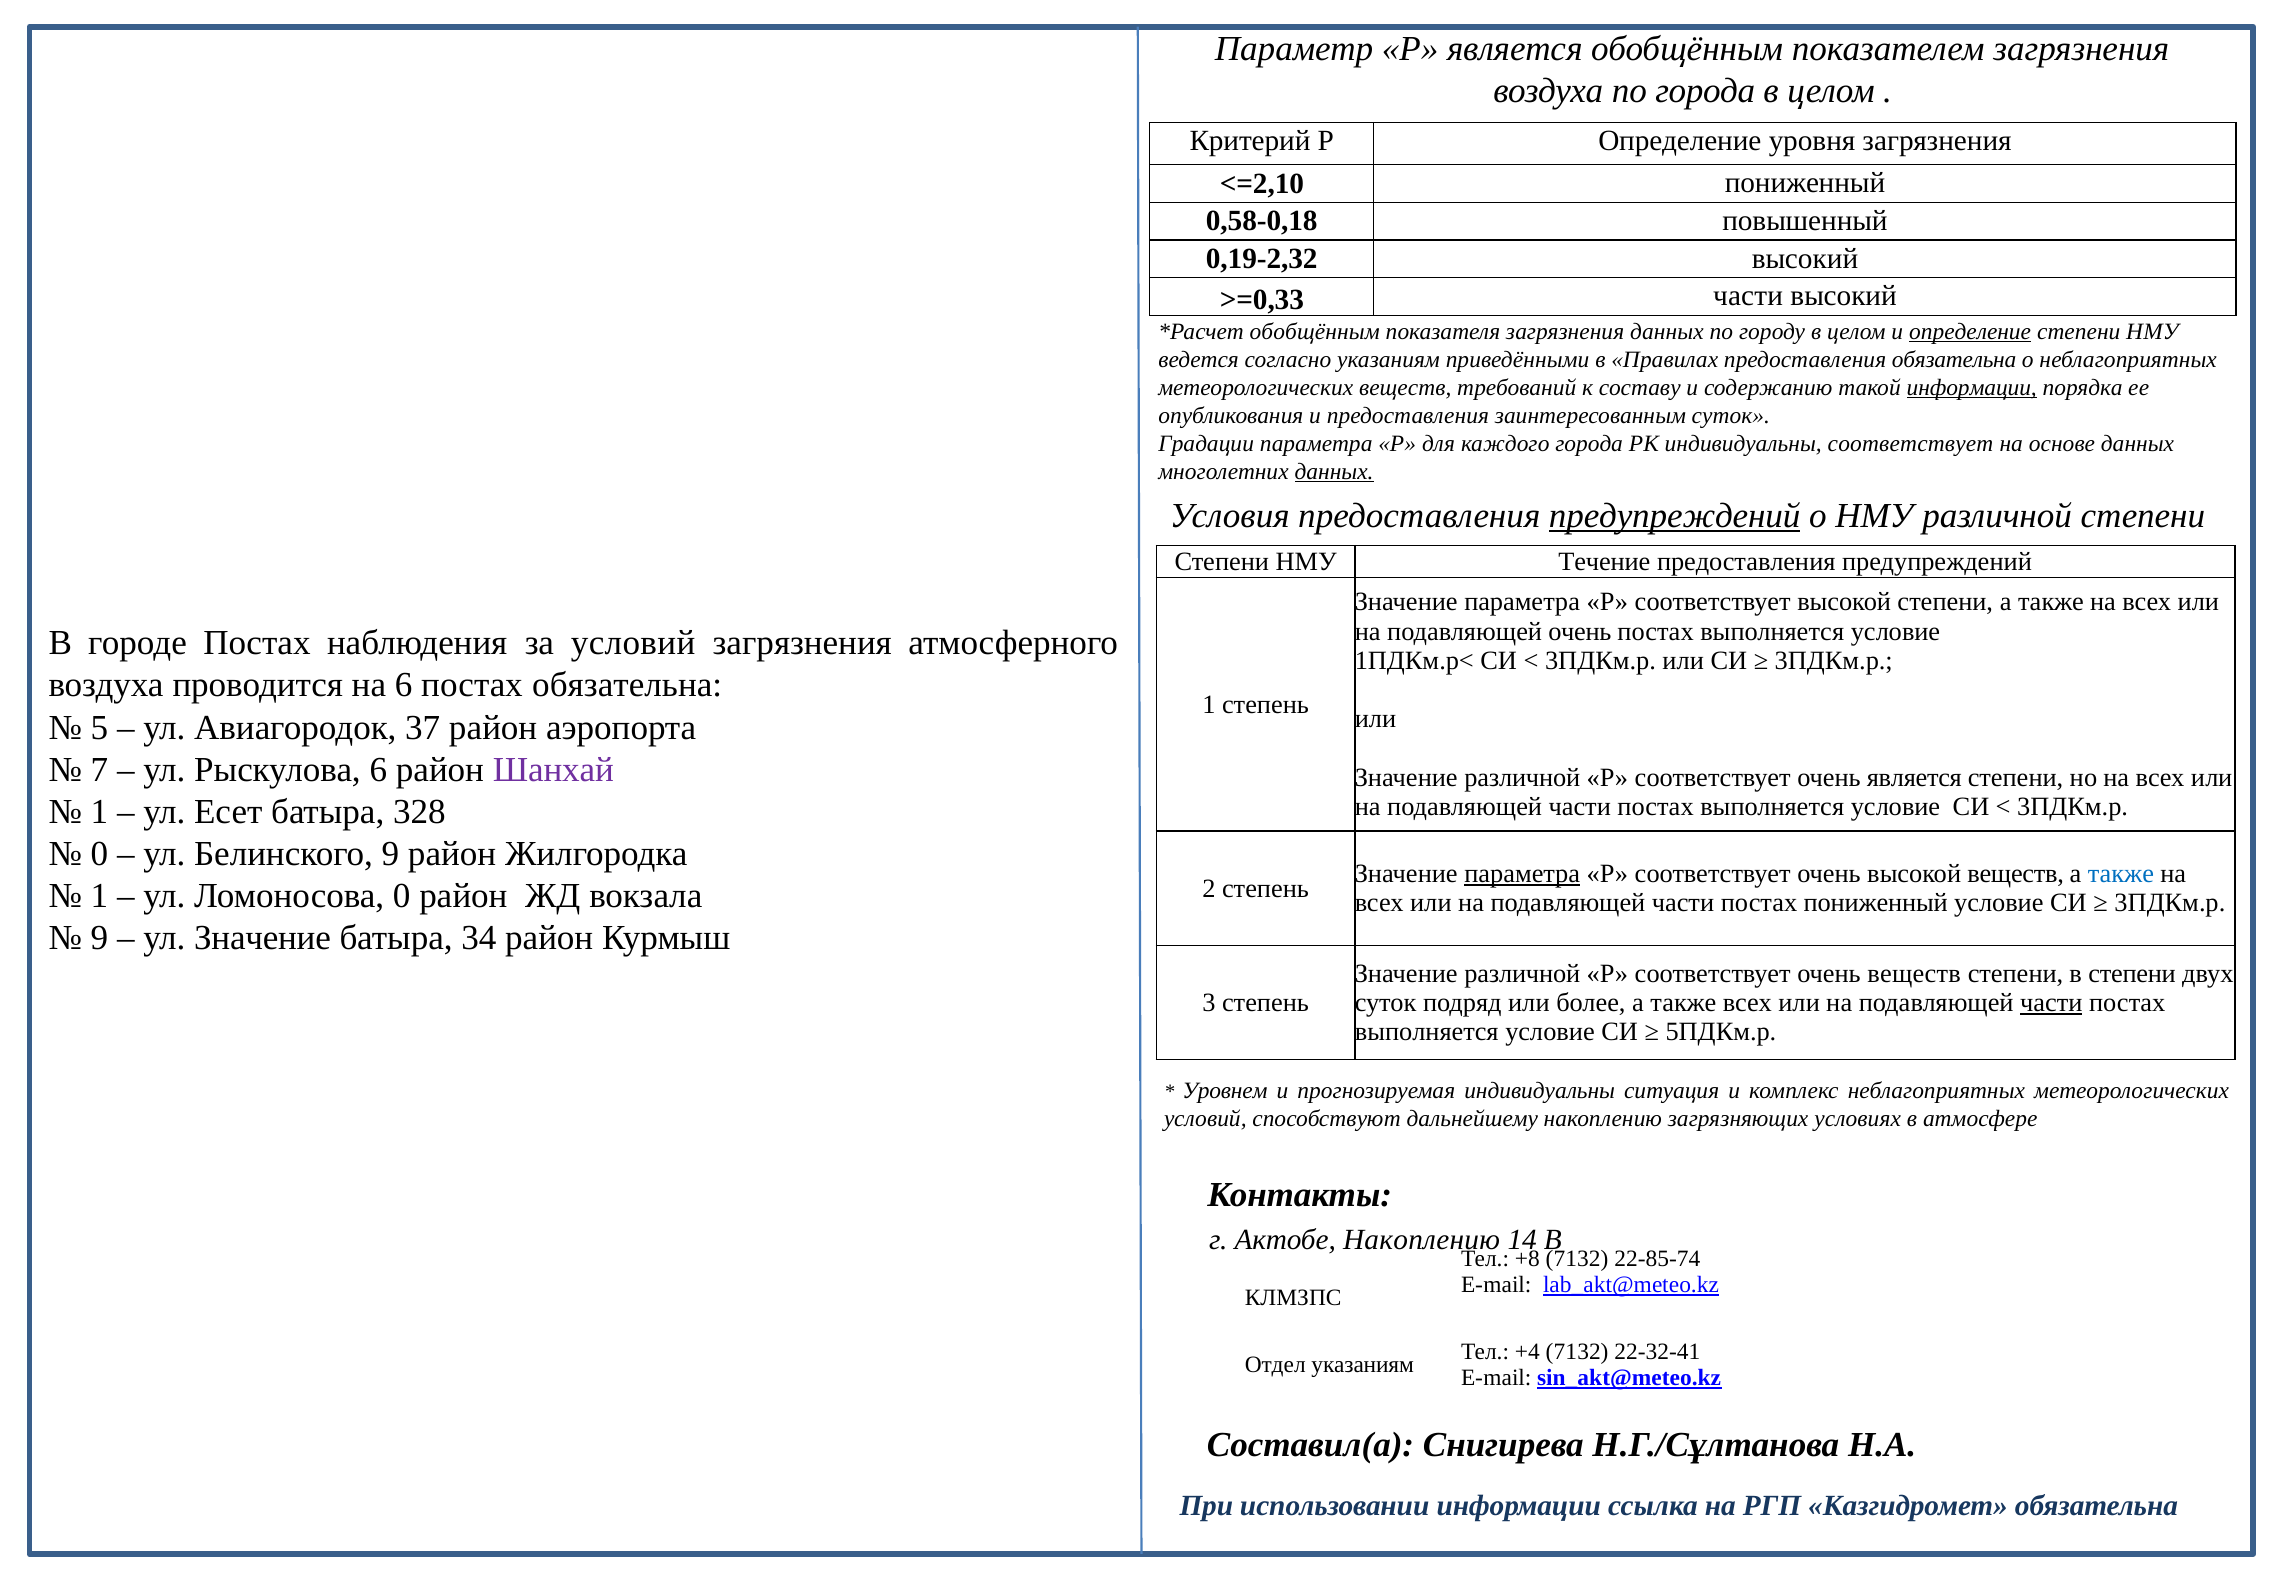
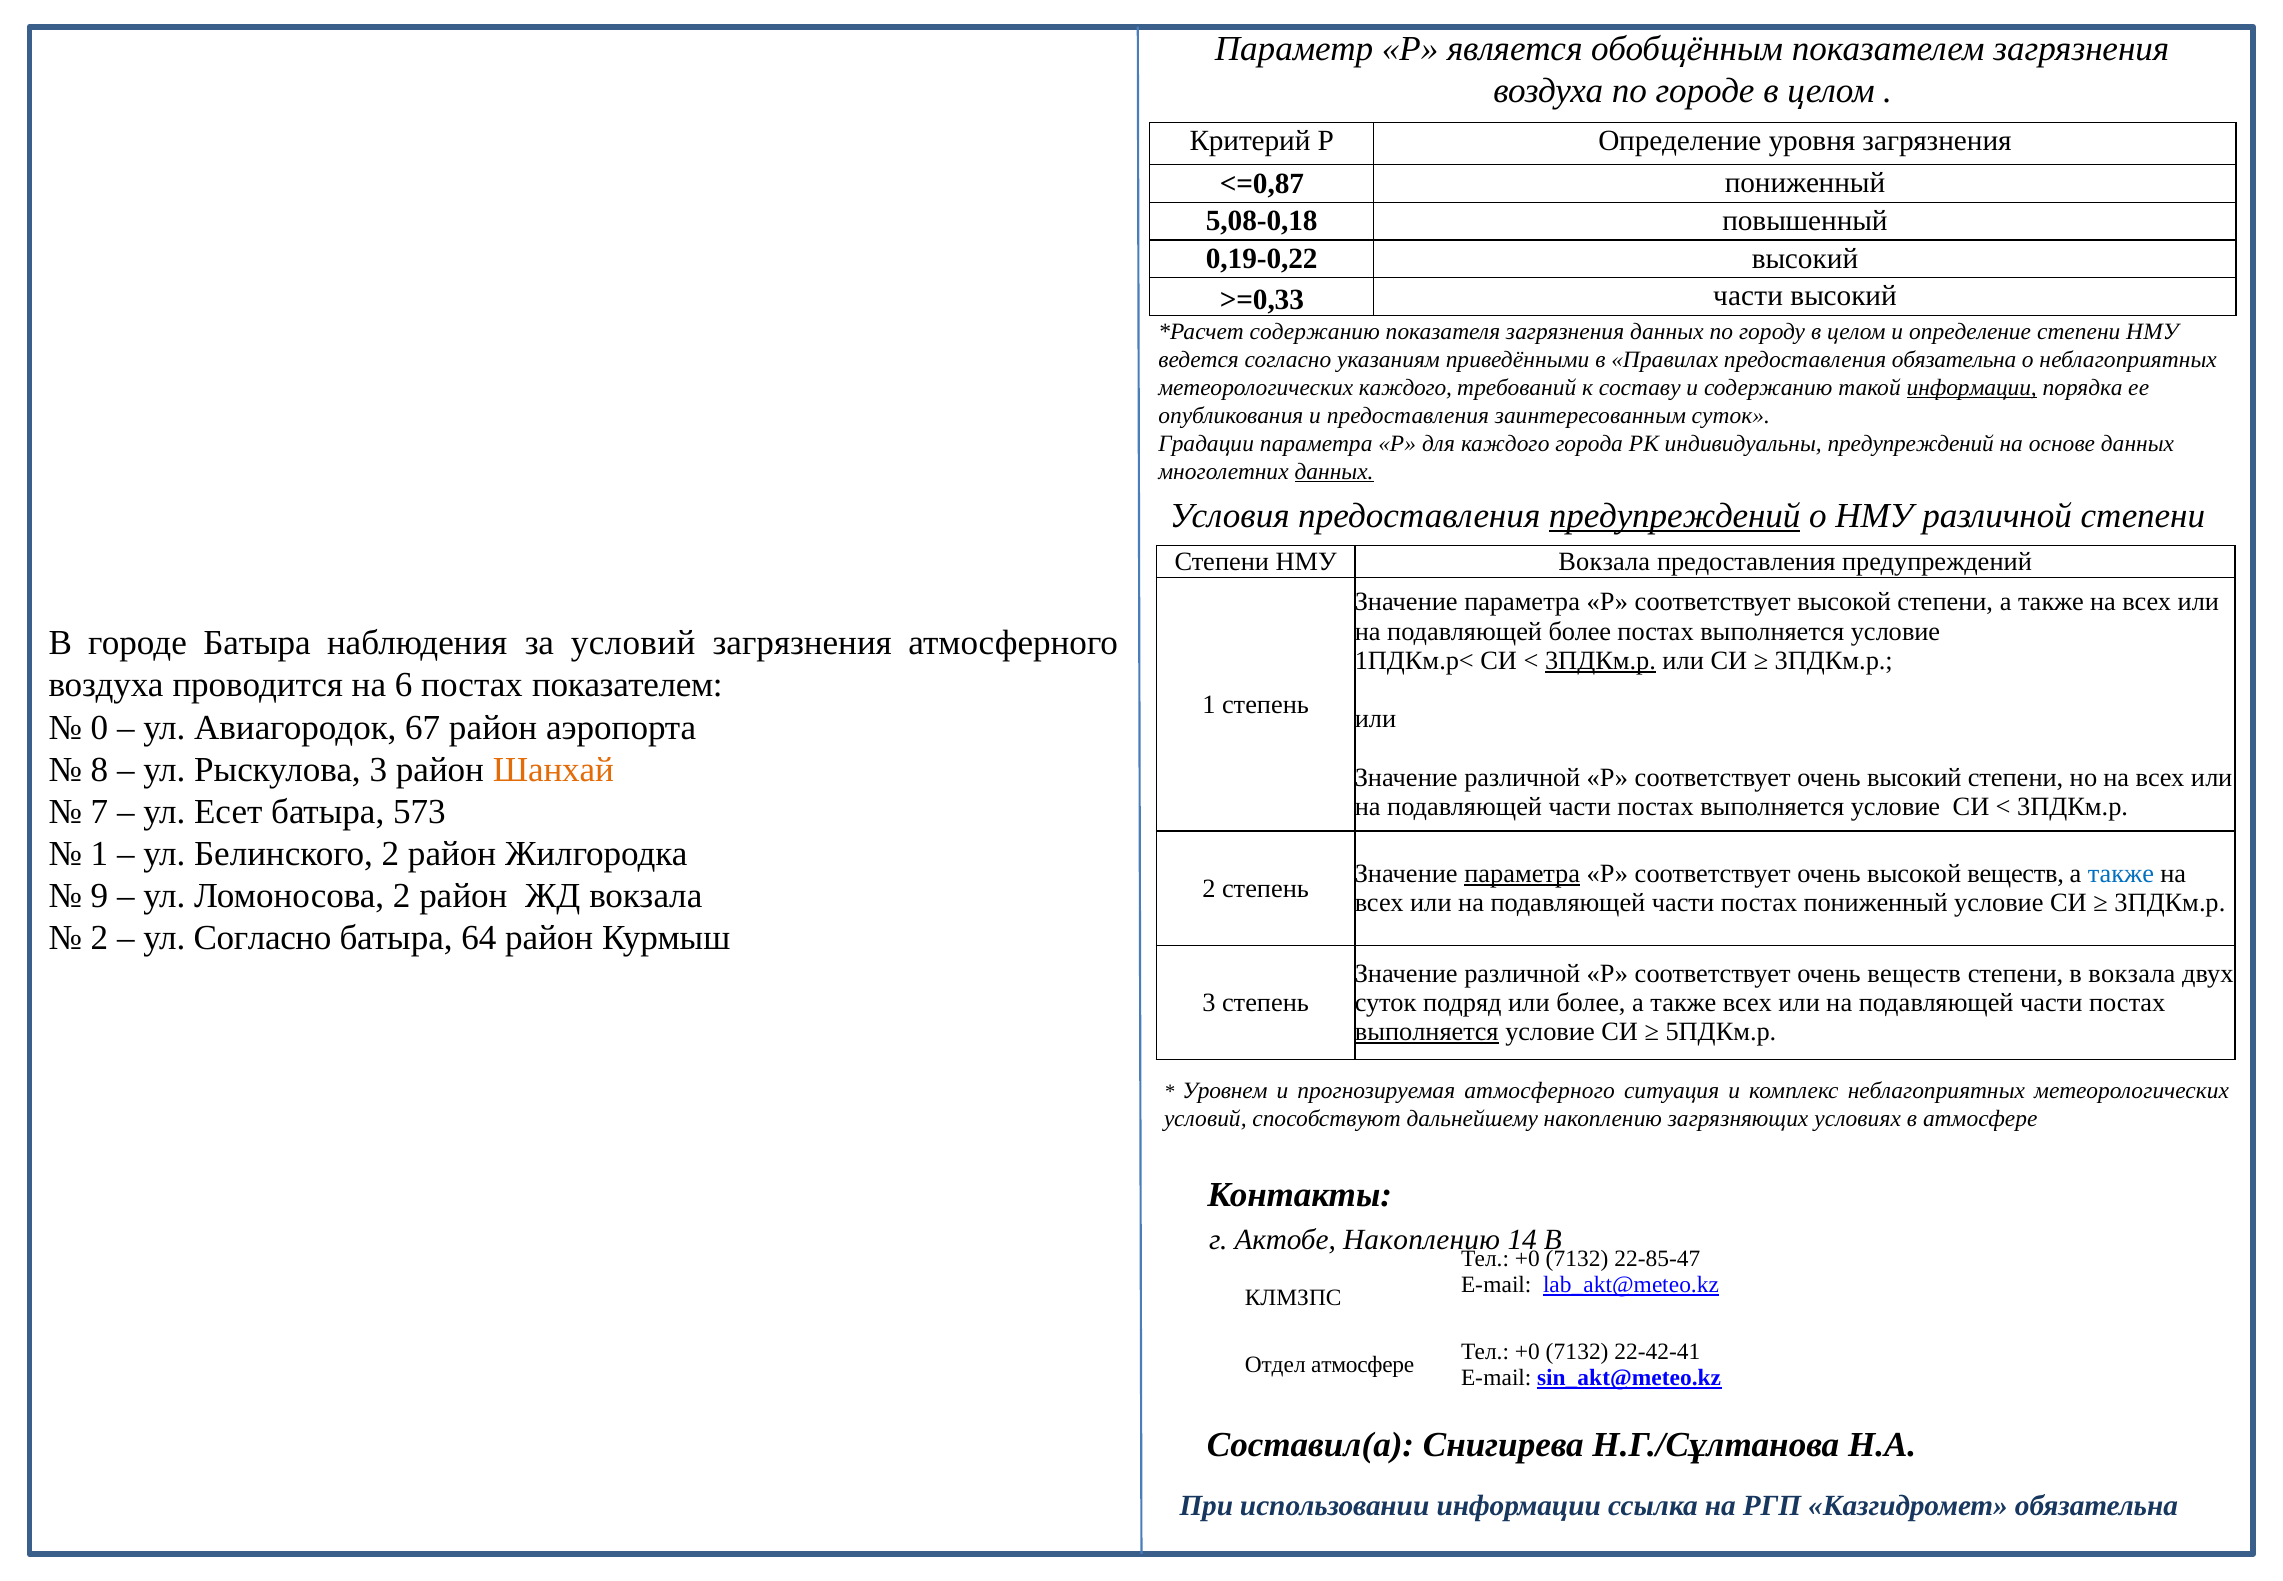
по города: города -> городе
<=2,10: <=2,10 -> <=0,87
0,58-0,18: 0,58-0,18 -> 5,08-0,18
0,19-2,32: 0,19-2,32 -> 0,19-0,22
обобщённым at (1315, 331): обобщённым -> содержанию
определение at (1970, 331) underline: present -> none
метеорологических веществ: веществ -> каждого
индивидуальны соответствует: соответствует -> предупреждений
НМУ Течение: Течение -> Вокзала
подавляющей очень: очень -> более
городе Постах: Постах -> Батыра
3ПДКм.р at (1601, 660) underline: none -> present
постах обязательна: обязательна -> показателем
5: 5 -> 0
37: 37 -> 67
7: 7 -> 8
Рыскулова 6: 6 -> 3
Шанхай colour: purple -> orange
очень является: является -> высокий
1 at (99, 812): 1 -> 7
328: 328 -> 573
0 at (99, 854): 0 -> 1
Белинского 9: 9 -> 2
1 at (99, 896): 1 -> 9
Ломоносова 0: 0 -> 2
9 at (99, 938): 9 -> 2
ул Значение: Значение -> Согласно
34: 34 -> 64
в степени: степени -> вокзала
части at (2051, 1002) underline: present -> none
выполняется at (1427, 1031) underline: none -> present
прогнозируемая индивидуальны: индивидуальны -> атмосферного
+8 at (1527, 1258): +8 -> +0
22-85-74: 22-85-74 -> 22-85-47
+4 at (1527, 1351): +4 -> +0
22-32-41: 22-32-41 -> 22-42-41
Отдел указаниям: указаниям -> атмосфере
